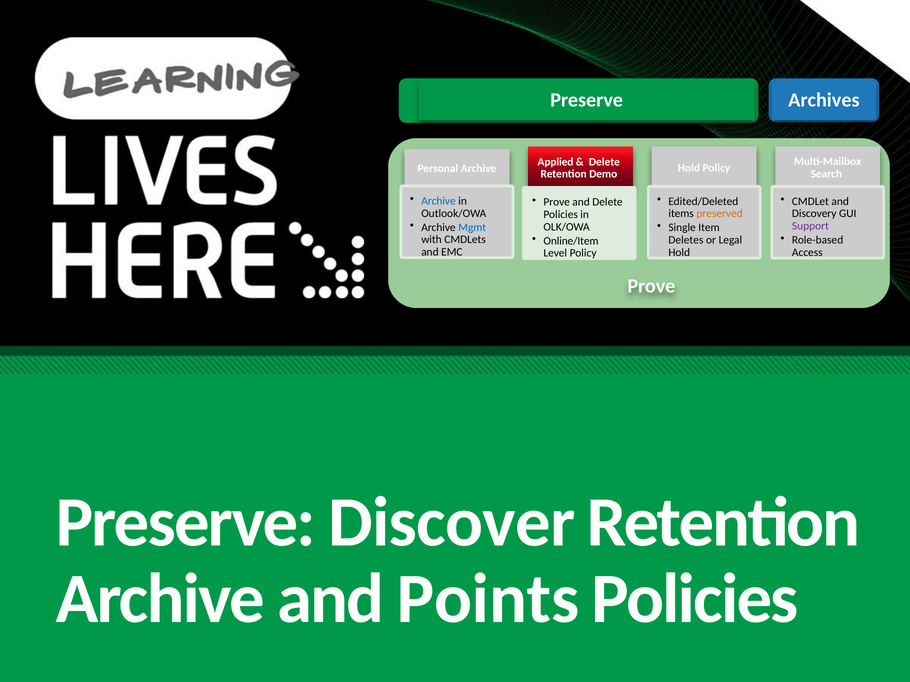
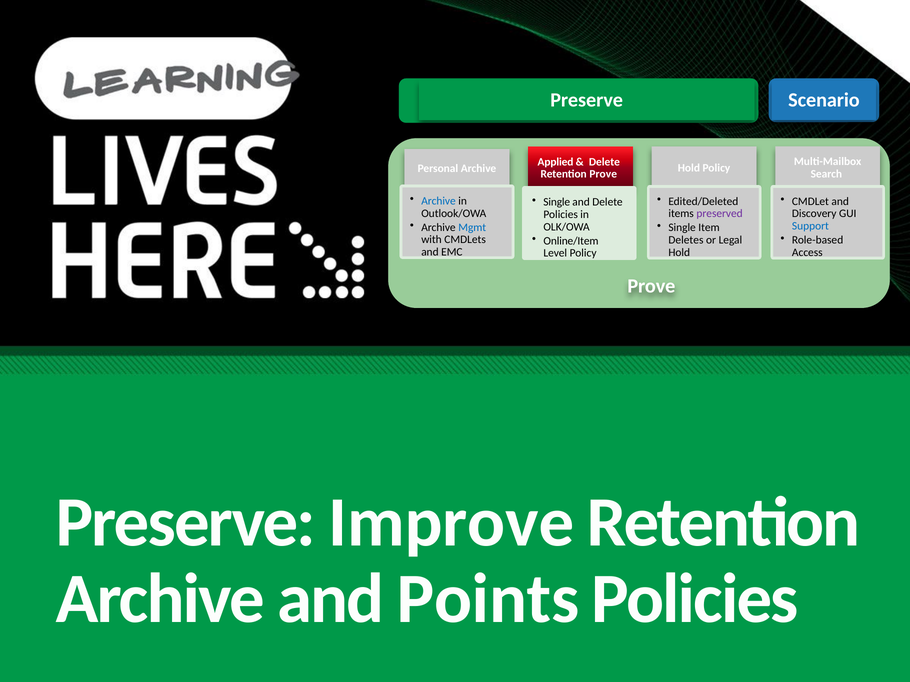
Archives: Archives -> Scenario
Retention Demo: Demo -> Prove
Prove at (557, 202): Prove -> Single
preserved colour: orange -> purple
Support colour: purple -> blue
Discover: Discover -> Improve
